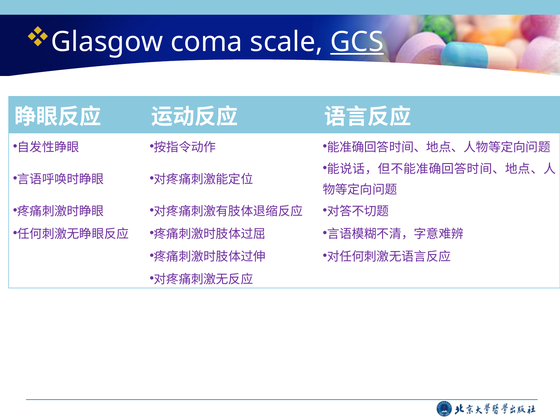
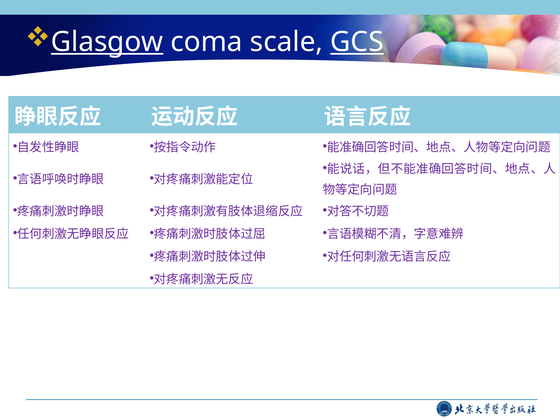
Glasgow underline: none -> present
